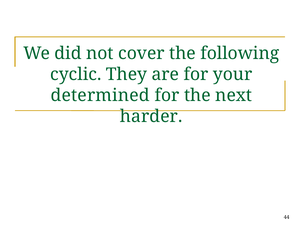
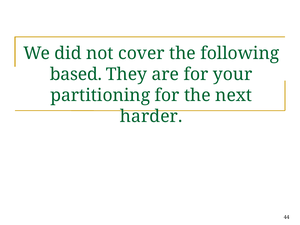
cyclic: cyclic -> based
determined: determined -> partitioning
